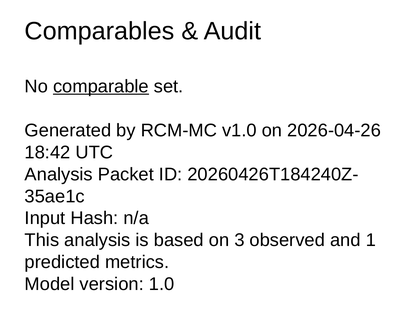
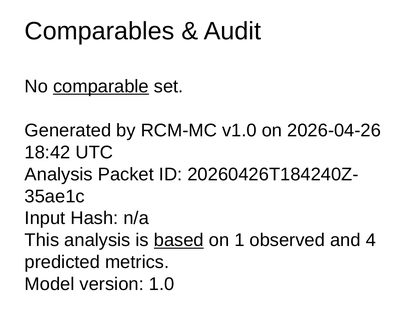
based underline: none -> present
3: 3 -> 1
1: 1 -> 4
